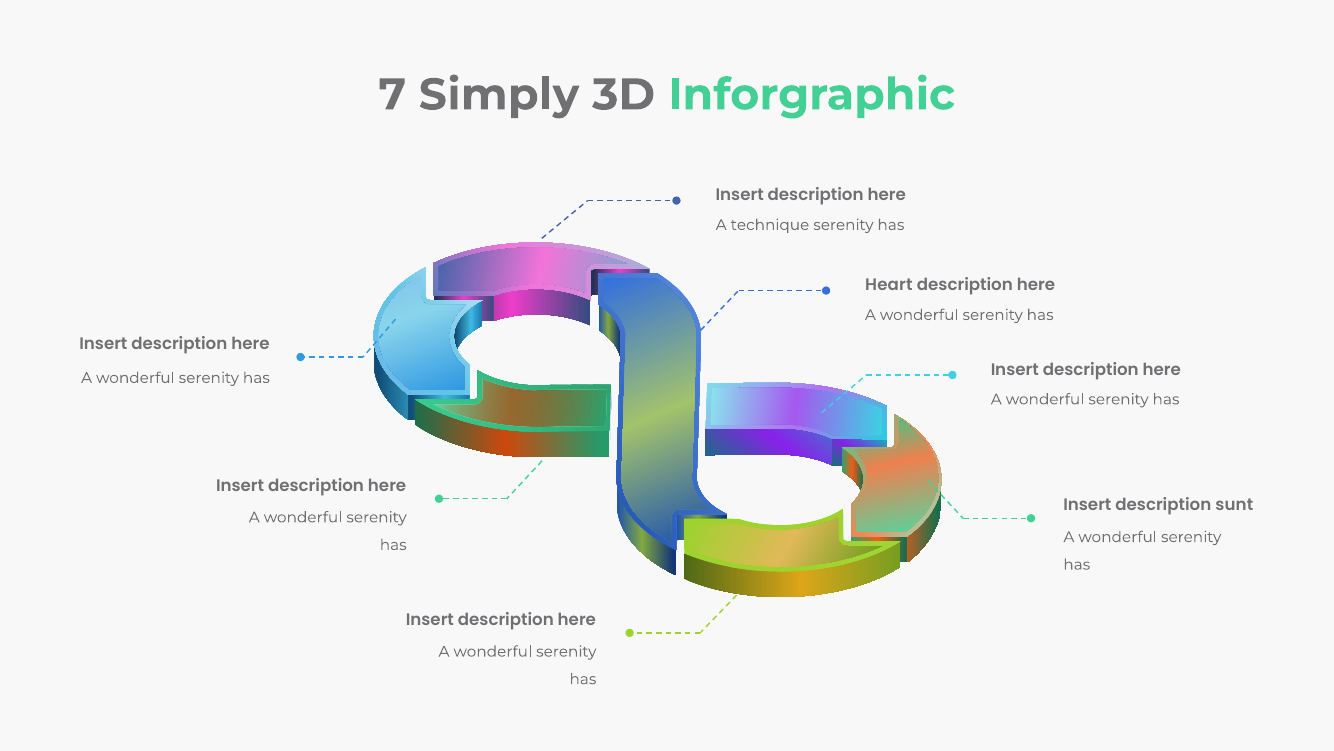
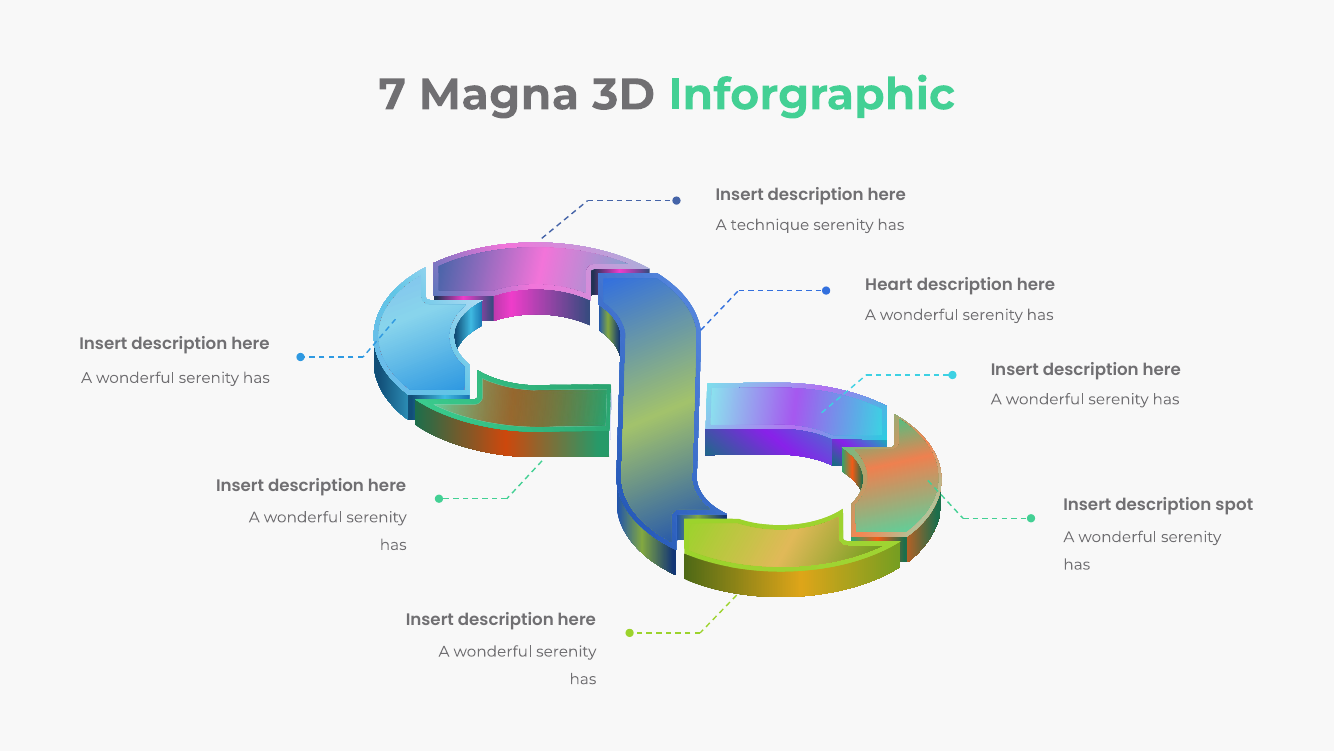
Simply: Simply -> Magna
sunt: sunt -> spot
